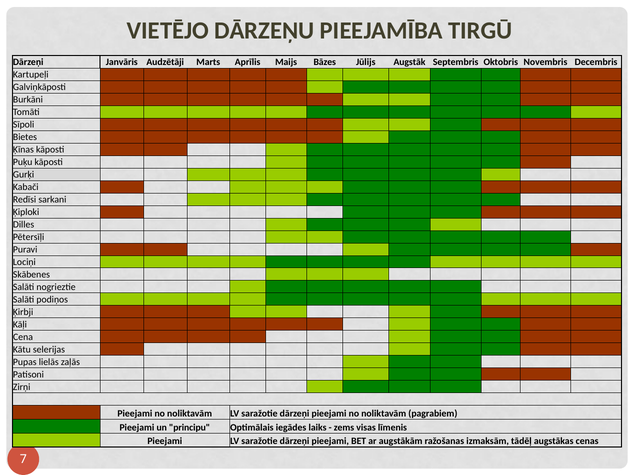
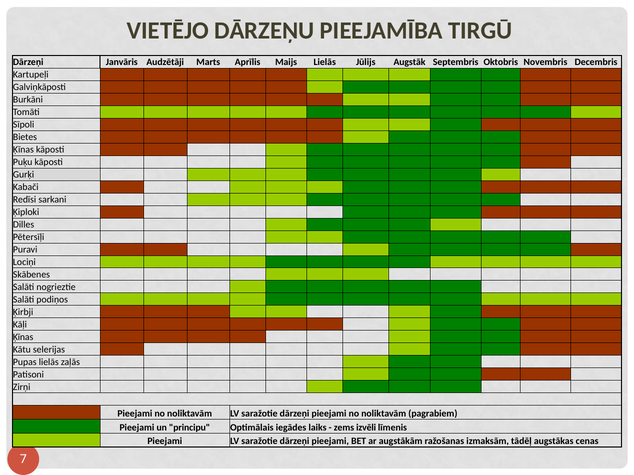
Maijs Bāzes: Bāzes -> Lielās
Cena at (23, 337): Cena -> Ķīnas
visas: visas -> izvēli
